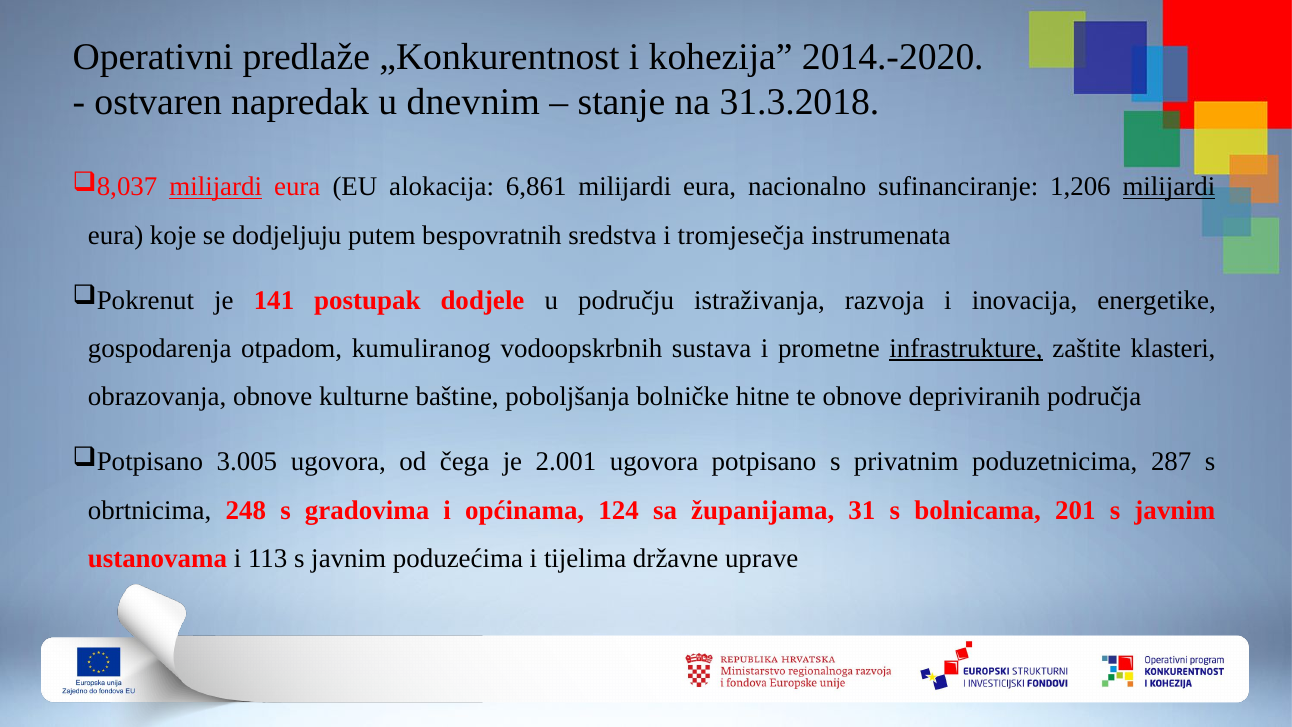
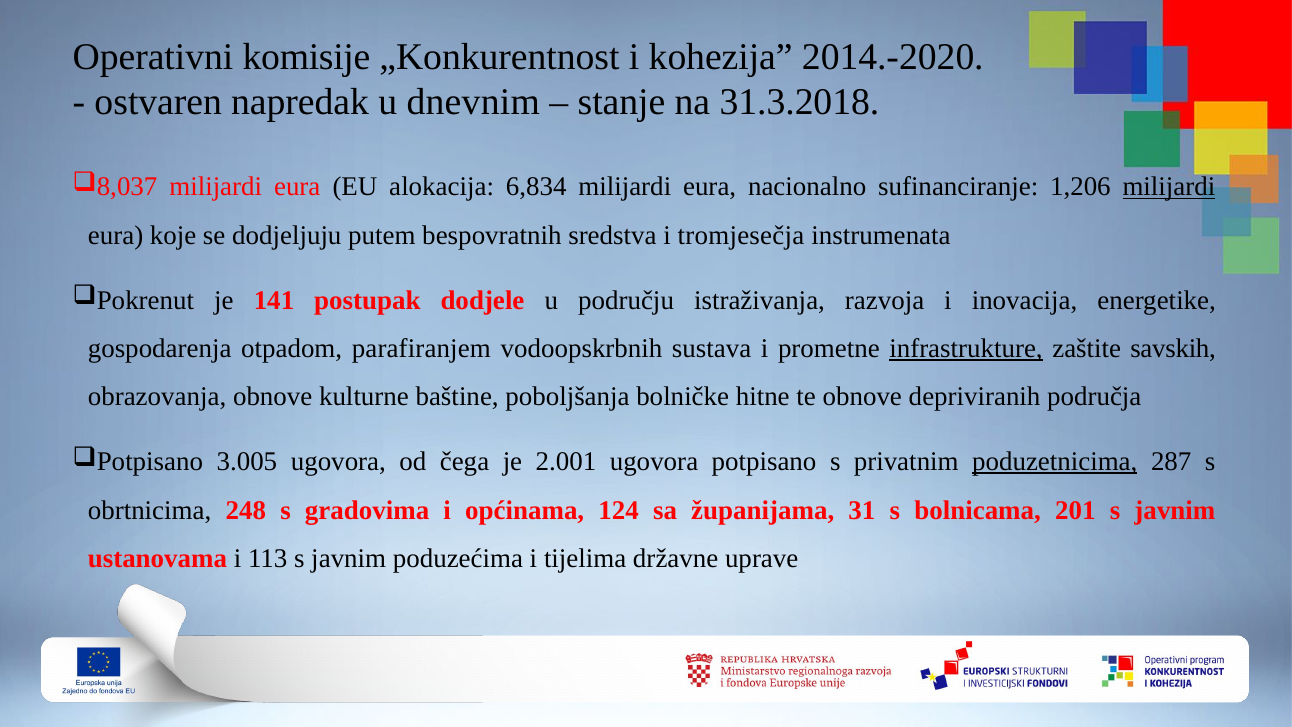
predlaže: predlaže -> komisije
milijardi at (216, 187) underline: present -> none
6,861: 6,861 -> 6,834
kumuliranog: kumuliranog -> parafiranjem
klasteri: klasteri -> savskih
poduzetnicima underline: none -> present
